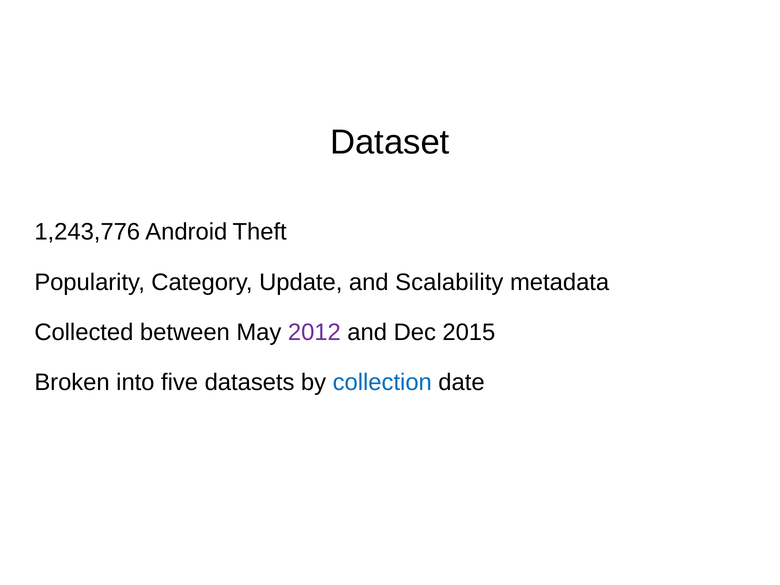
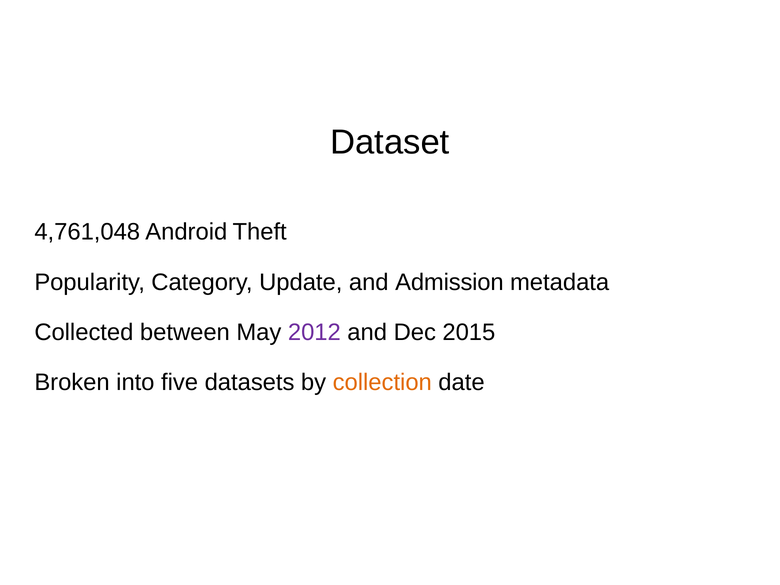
1,243,776: 1,243,776 -> 4,761,048
Scalability: Scalability -> Admission
collection colour: blue -> orange
